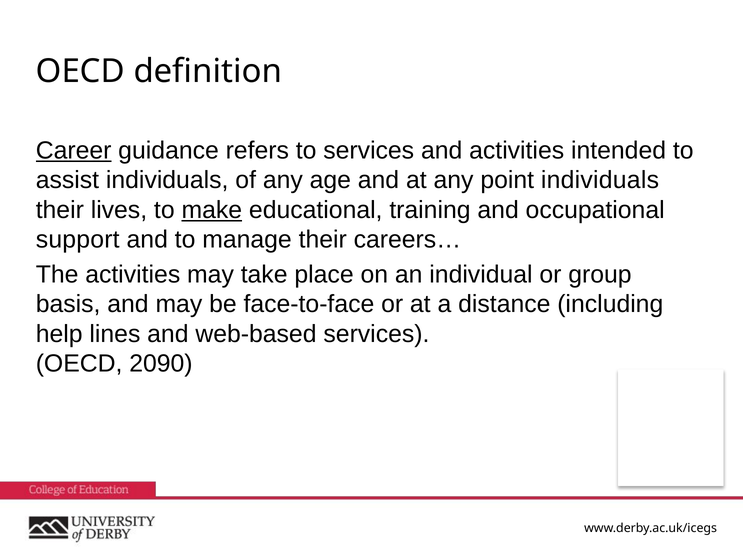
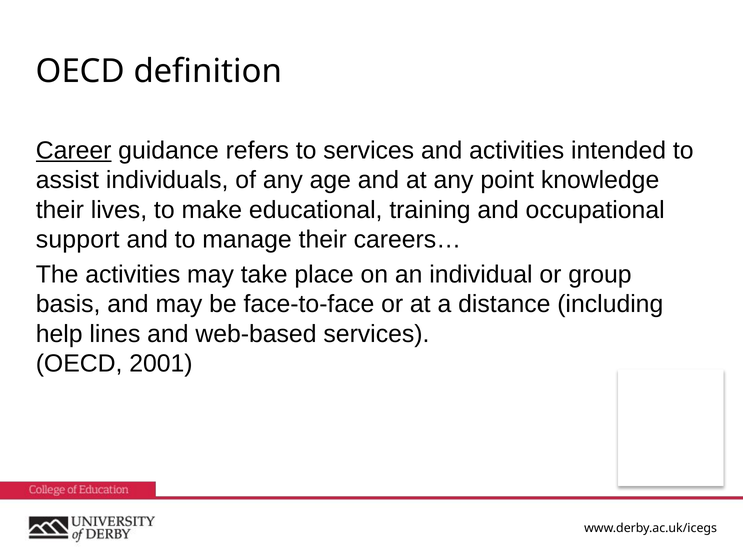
point individuals: individuals -> knowledge
make underline: present -> none
2090: 2090 -> 2001
